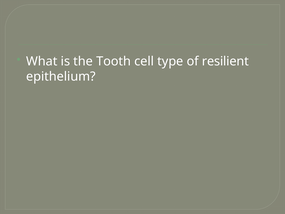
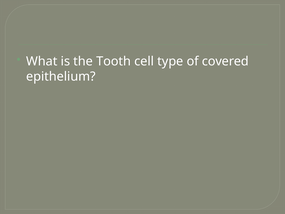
resilient: resilient -> covered
